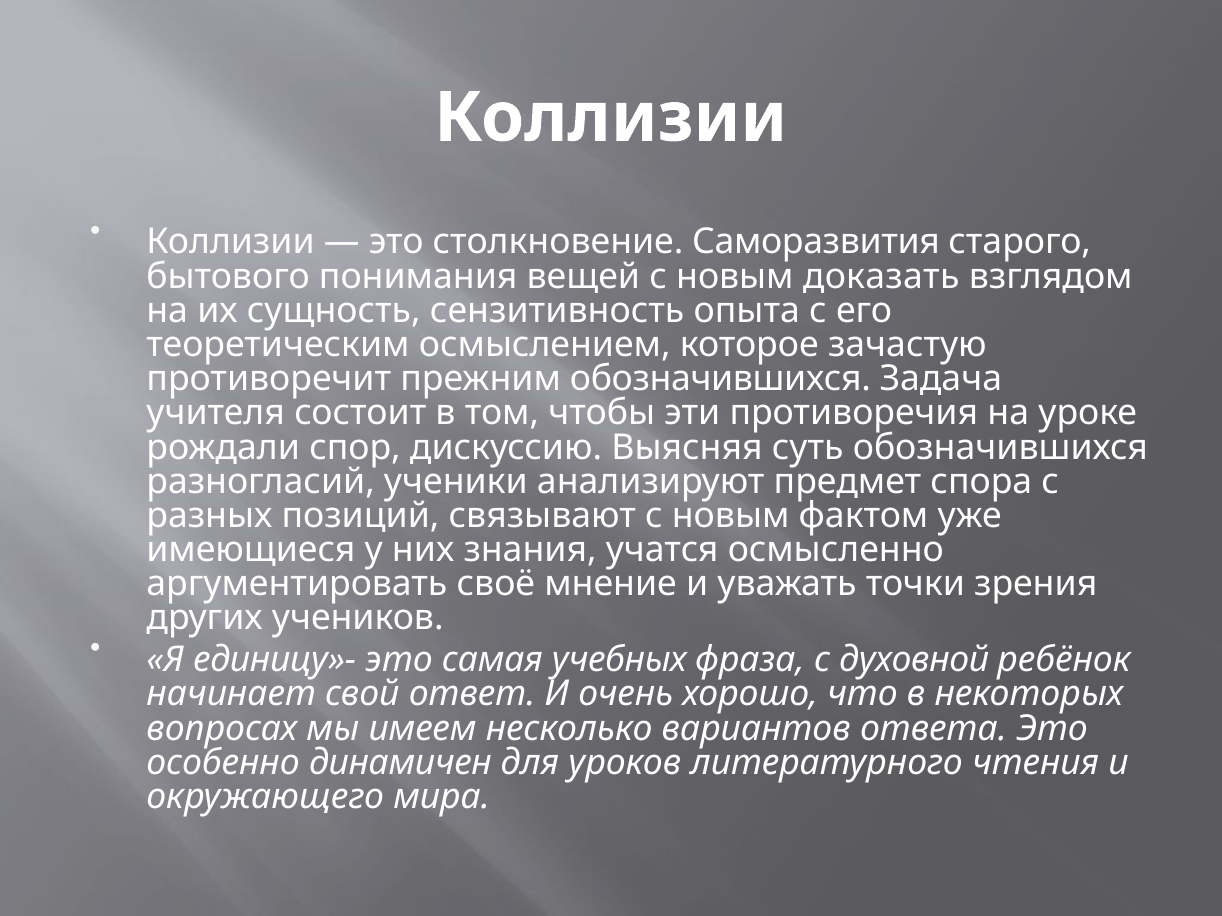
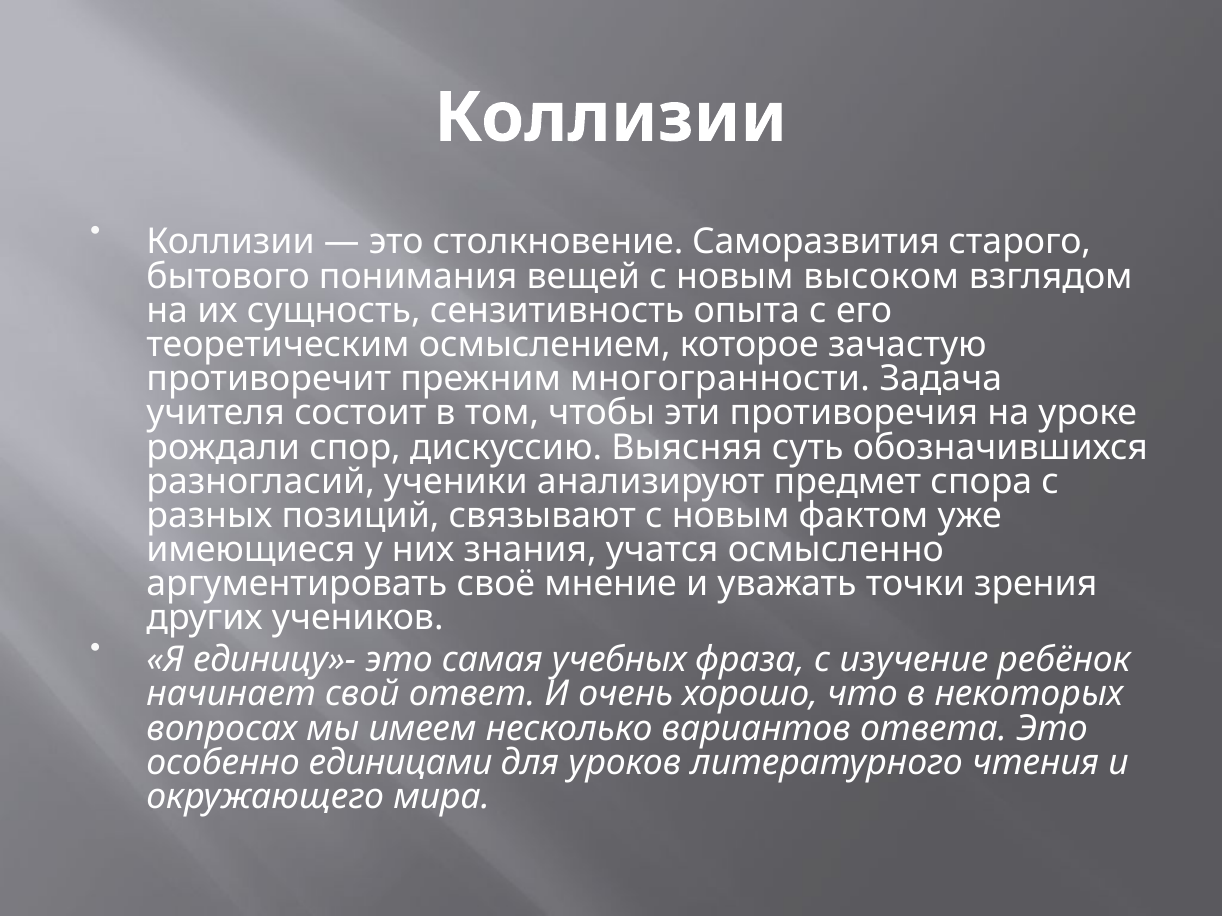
доказать: доказать -> высоком
прежним обозначившихся: обозначившихся -> многогранности
духовной: духовной -> изучение
динамичен: динамичен -> единицами
